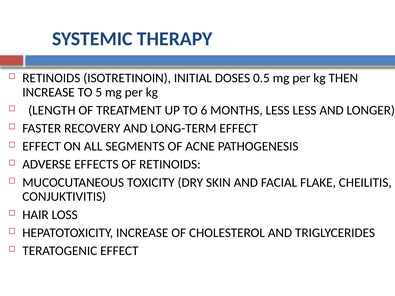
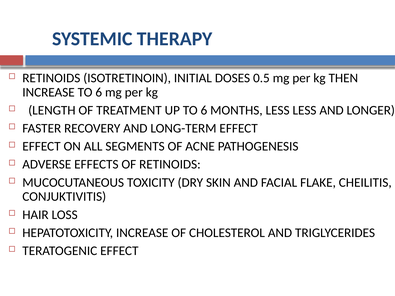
INCREASE TO 5: 5 -> 6
